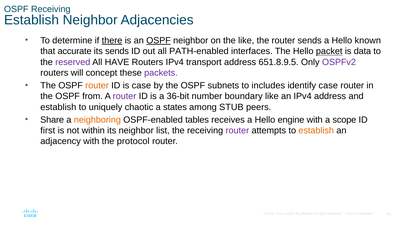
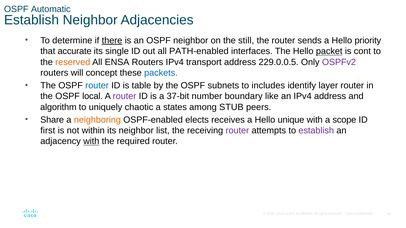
OSPF Receiving: Receiving -> Automatic
OSPF at (159, 41) underline: present -> none
the like: like -> still
known: known -> priority
its sends: sends -> single
data: data -> cont
reserved at (73, 62) colour: purple -> orange
HAVE: HAVE -> ENSA
651.8.9.5: 651.8.9.5 -> 229.0.0.5
packets colour: purple -> blue
router at (97, 86) colour: orange -> blue
is case: case -> table
identify case: case -> layer
from: from -> local
36-bit: 36-bit -> 37-bit
establish at (58, 107): establish -> algorithm
tables: tables -> elects
engine: engine -> unique
establish at (316, 131) colour: orange -> purple
with at (91, 142) underline: none -> present
protocol: protocol -> required
